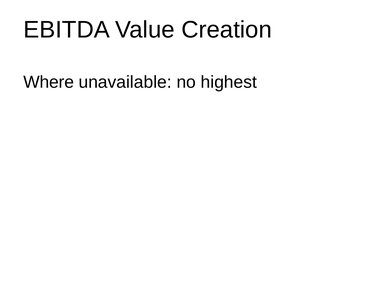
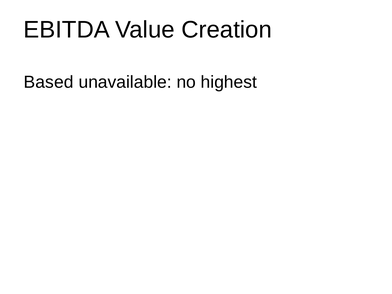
Where: Where -> Based
